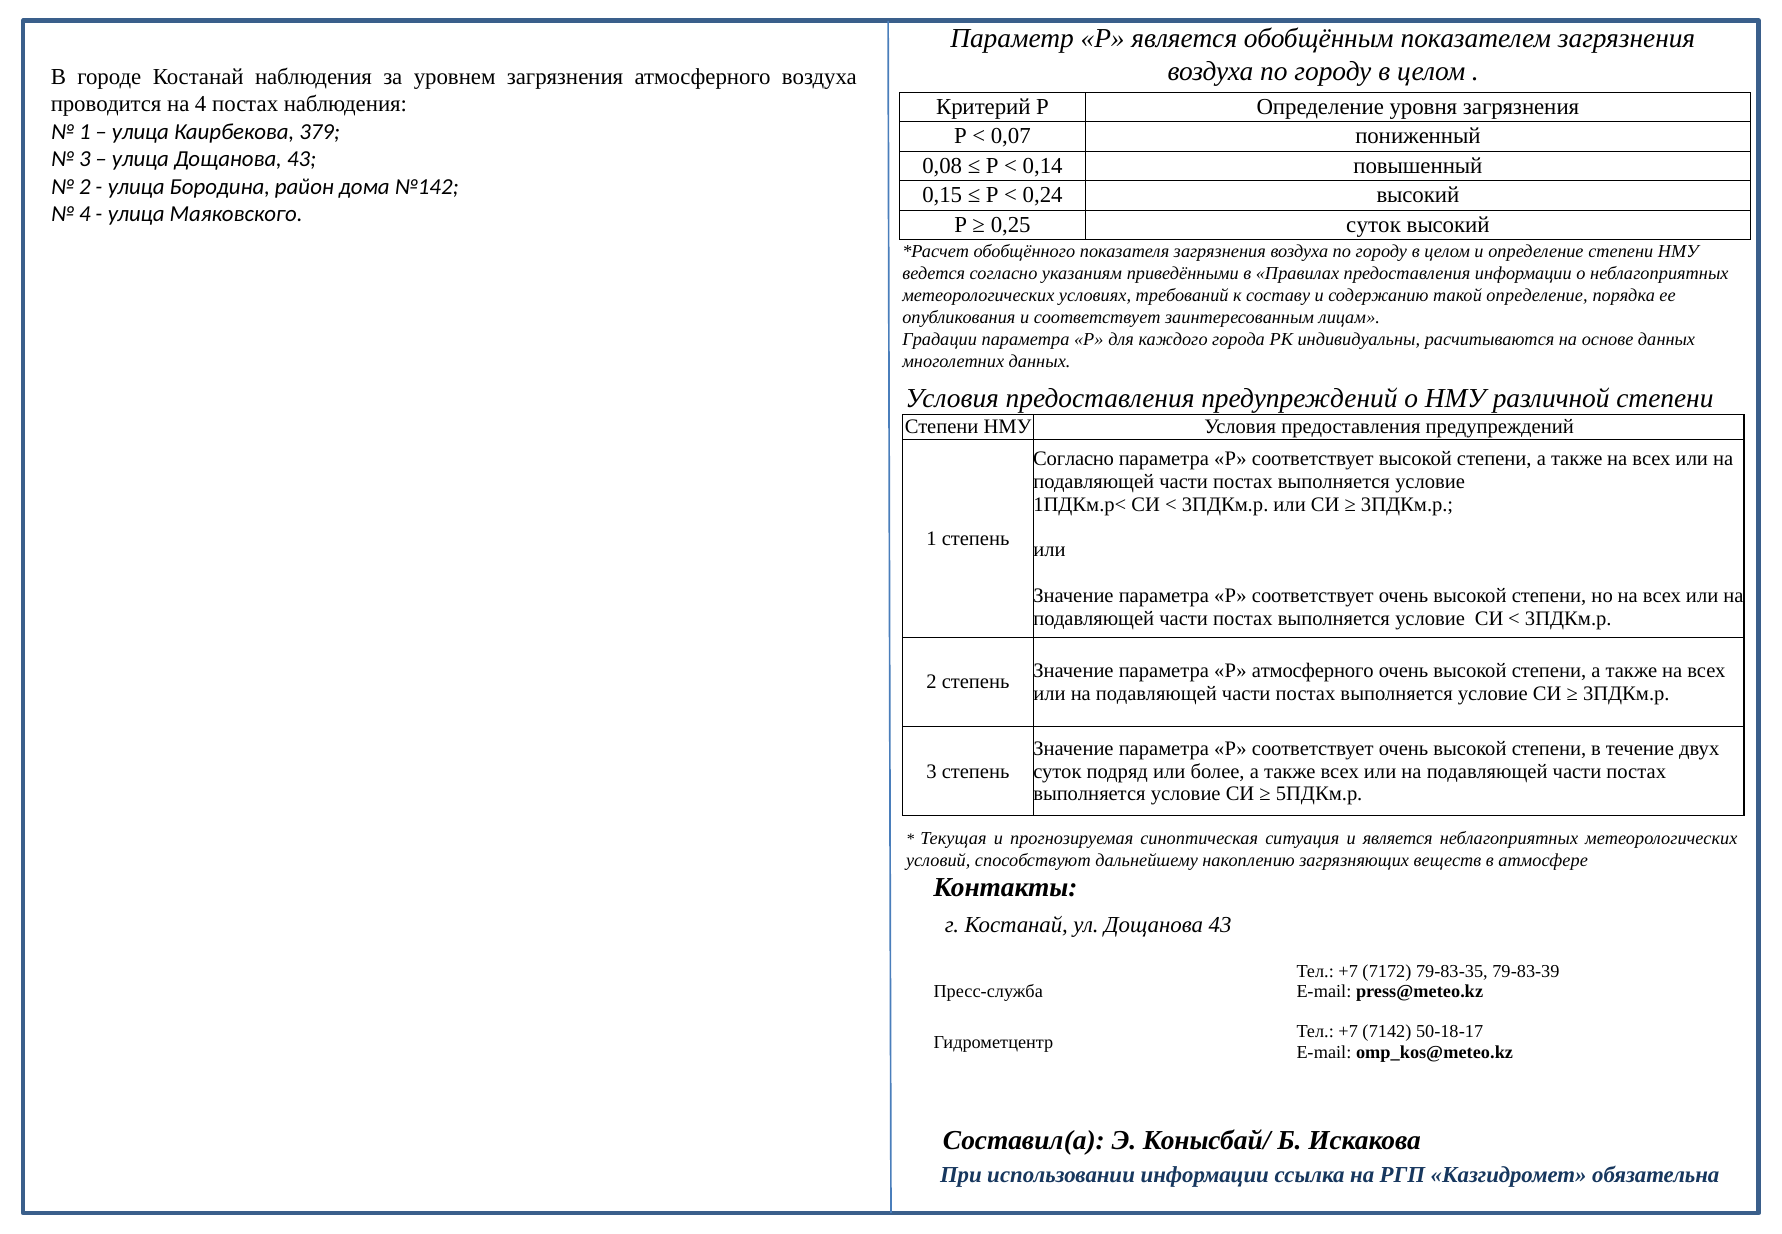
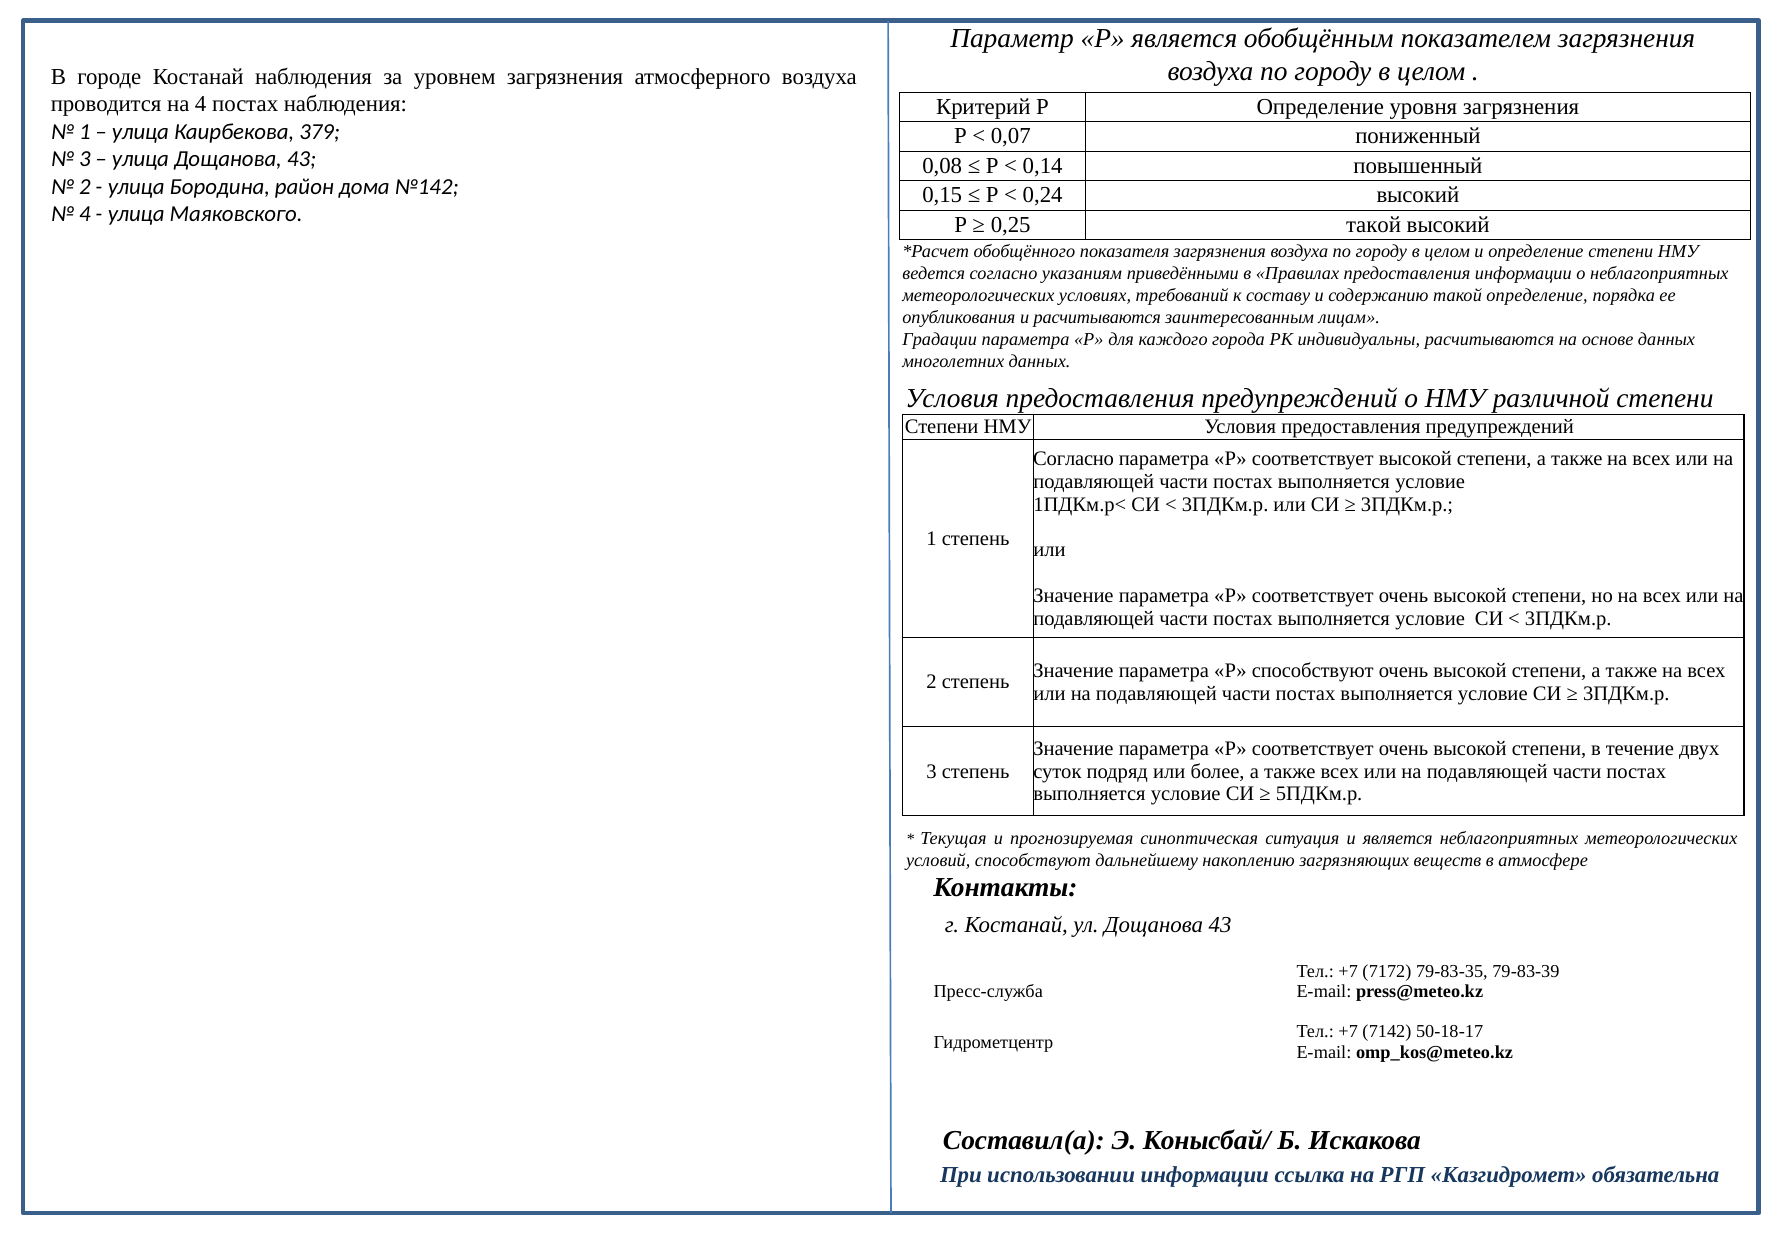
0,25 суток: суток -> такой
и соответствует: соответствует -> расчитываются
Р атмосферного: атмосферного -> способствуют
